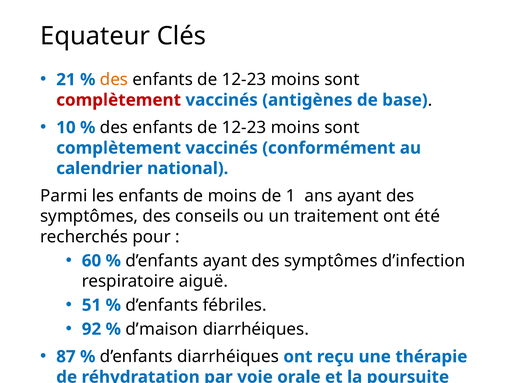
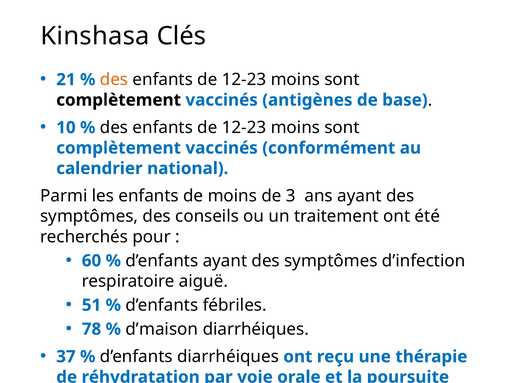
Equateur: Equateur -> Kinshasa
complètement at (119, 100) colour: red -> black
1: 1 -> 3
92: 92 -> 78
87: 87 -> 37
